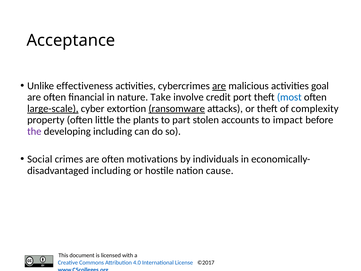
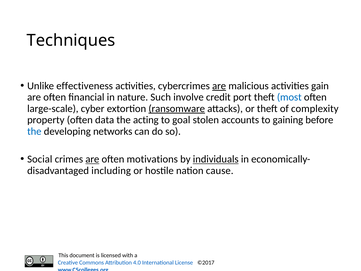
Acceptance: Acceptance -> Techniques
goal: goal -> gain
Take: Take -> Such
large-scale underline: present -> none
little: little -> data
plants: plants -> acting
part: part -> goal
impact: impact -> gaining
the at (34, 131) colour: purple -> blue
developing including: including -> networks
are at (92, 159) underline: none -> present
individuals underline: none -> present
